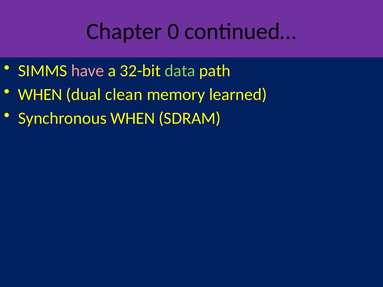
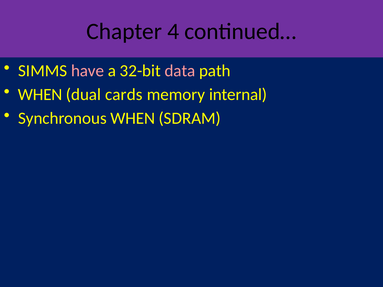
0: 0 -> 4
data colour: light green -> pink
clean: clean -> cards
learned: learned -> internal
